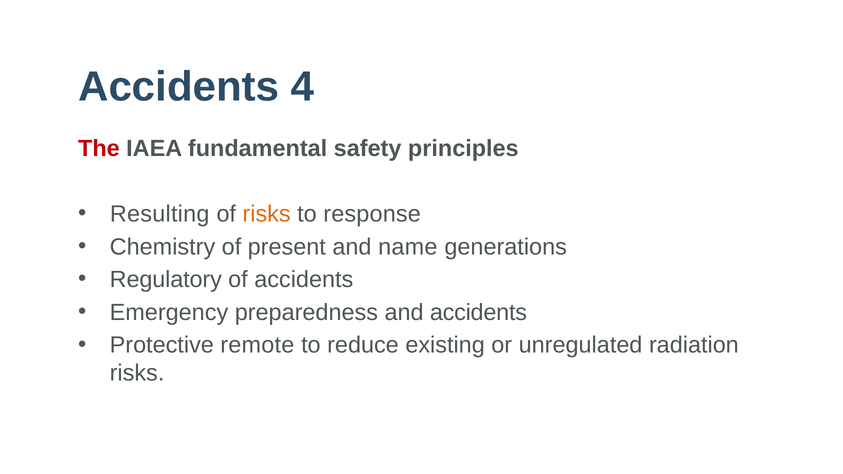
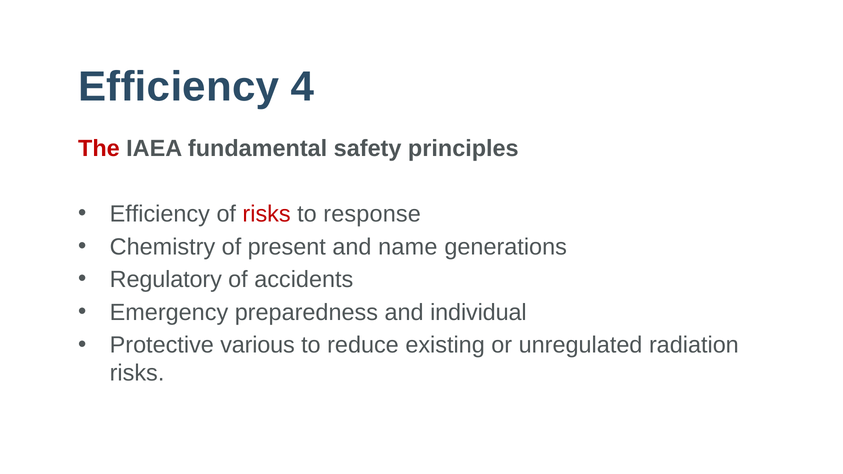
Accidents at (179, 87): Accidents -> Efficiency
Resulting at (160, 214): Resulting -> Efficiency
risks at (267, 214) colour: orange -> red
and accidents: accidents -> individual
remote: remote -> various
